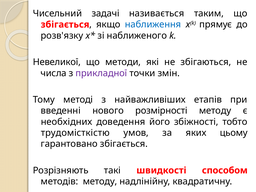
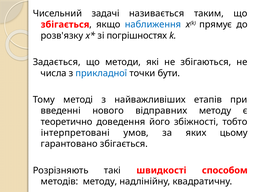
наближеного: наближеного -> погрішностях
Невеликої: Невеликої -> Задається
прикладної colour: purple -> blue
змін: змін -> бути
розмірності: розмірності -> відправних
необхідних: необхідних -> теоретично
трудомісткістю: трудомісткістю -> інтерпретовані
